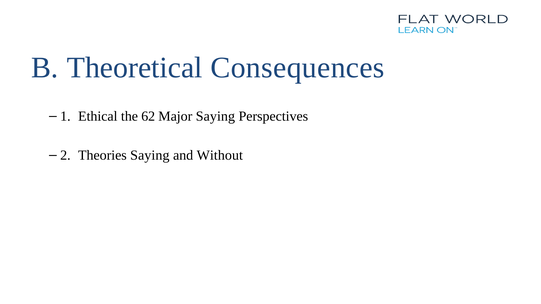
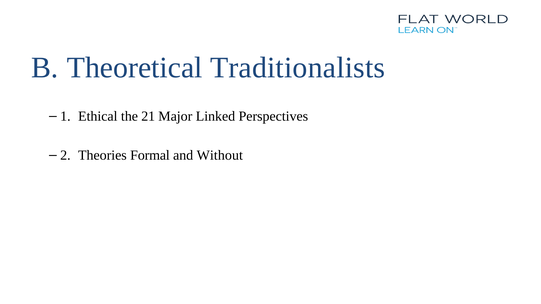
Consequences: Consequences -> Traditionalists
62: 62 -> 21
Major Saying: Saying -> Linked
Theories Saying: Saying -> Formal
